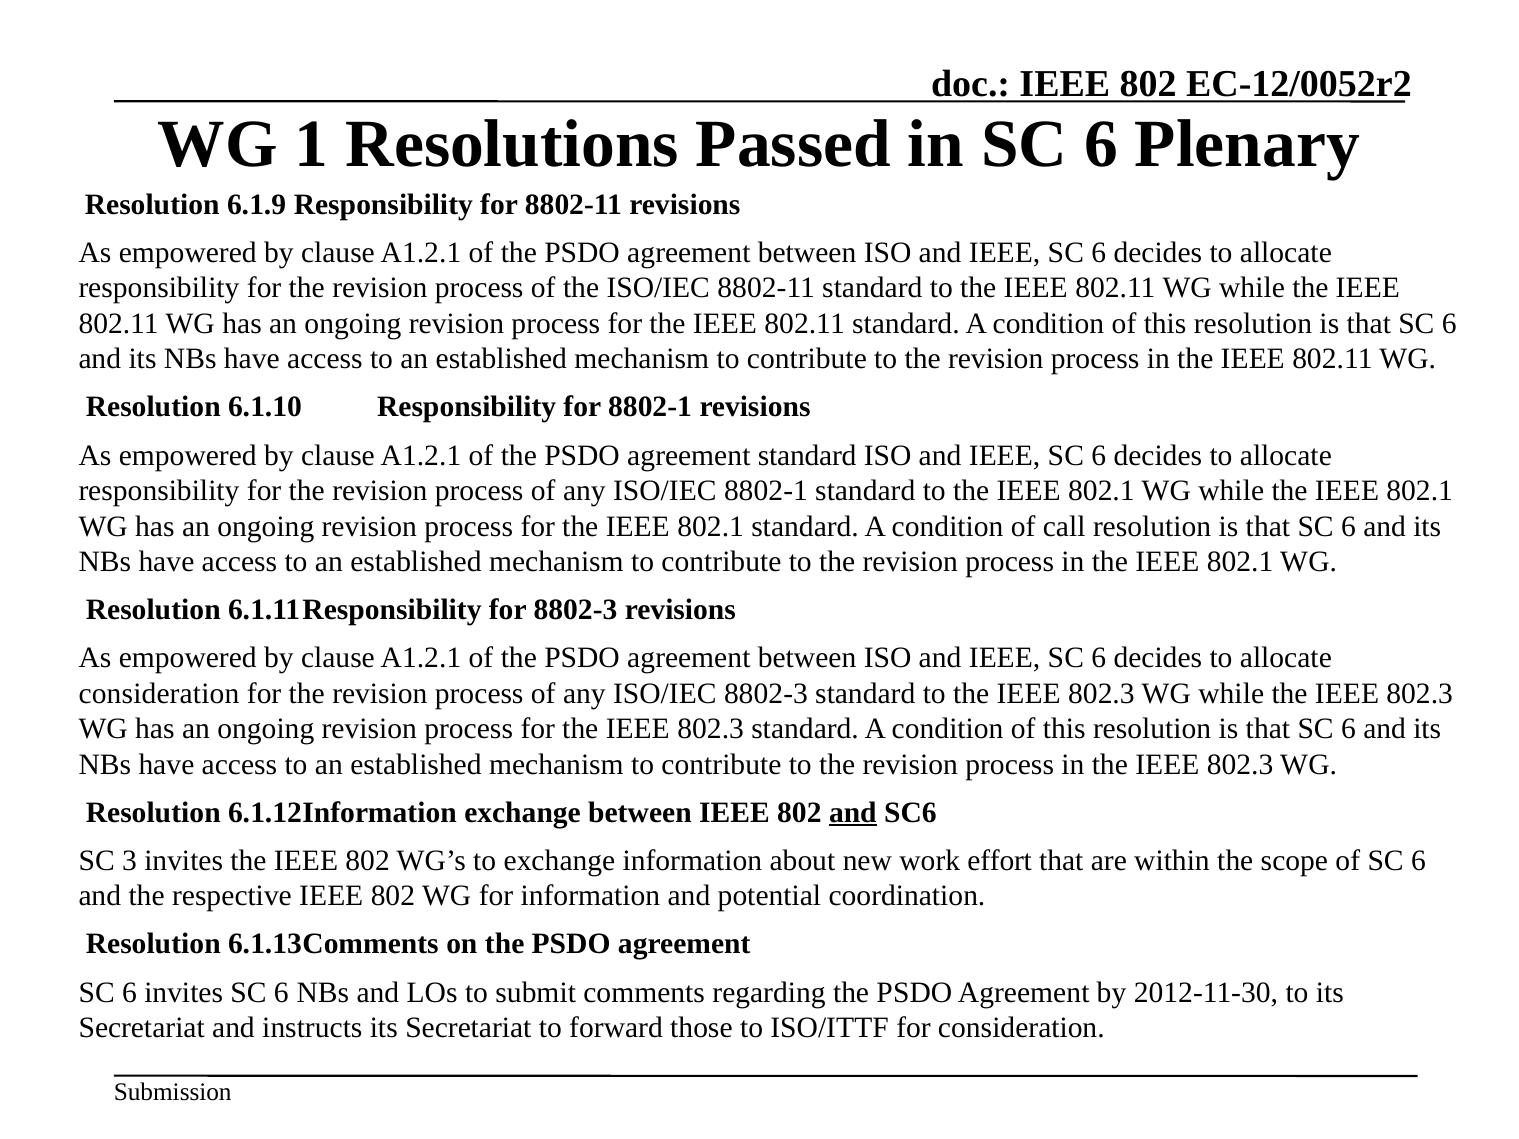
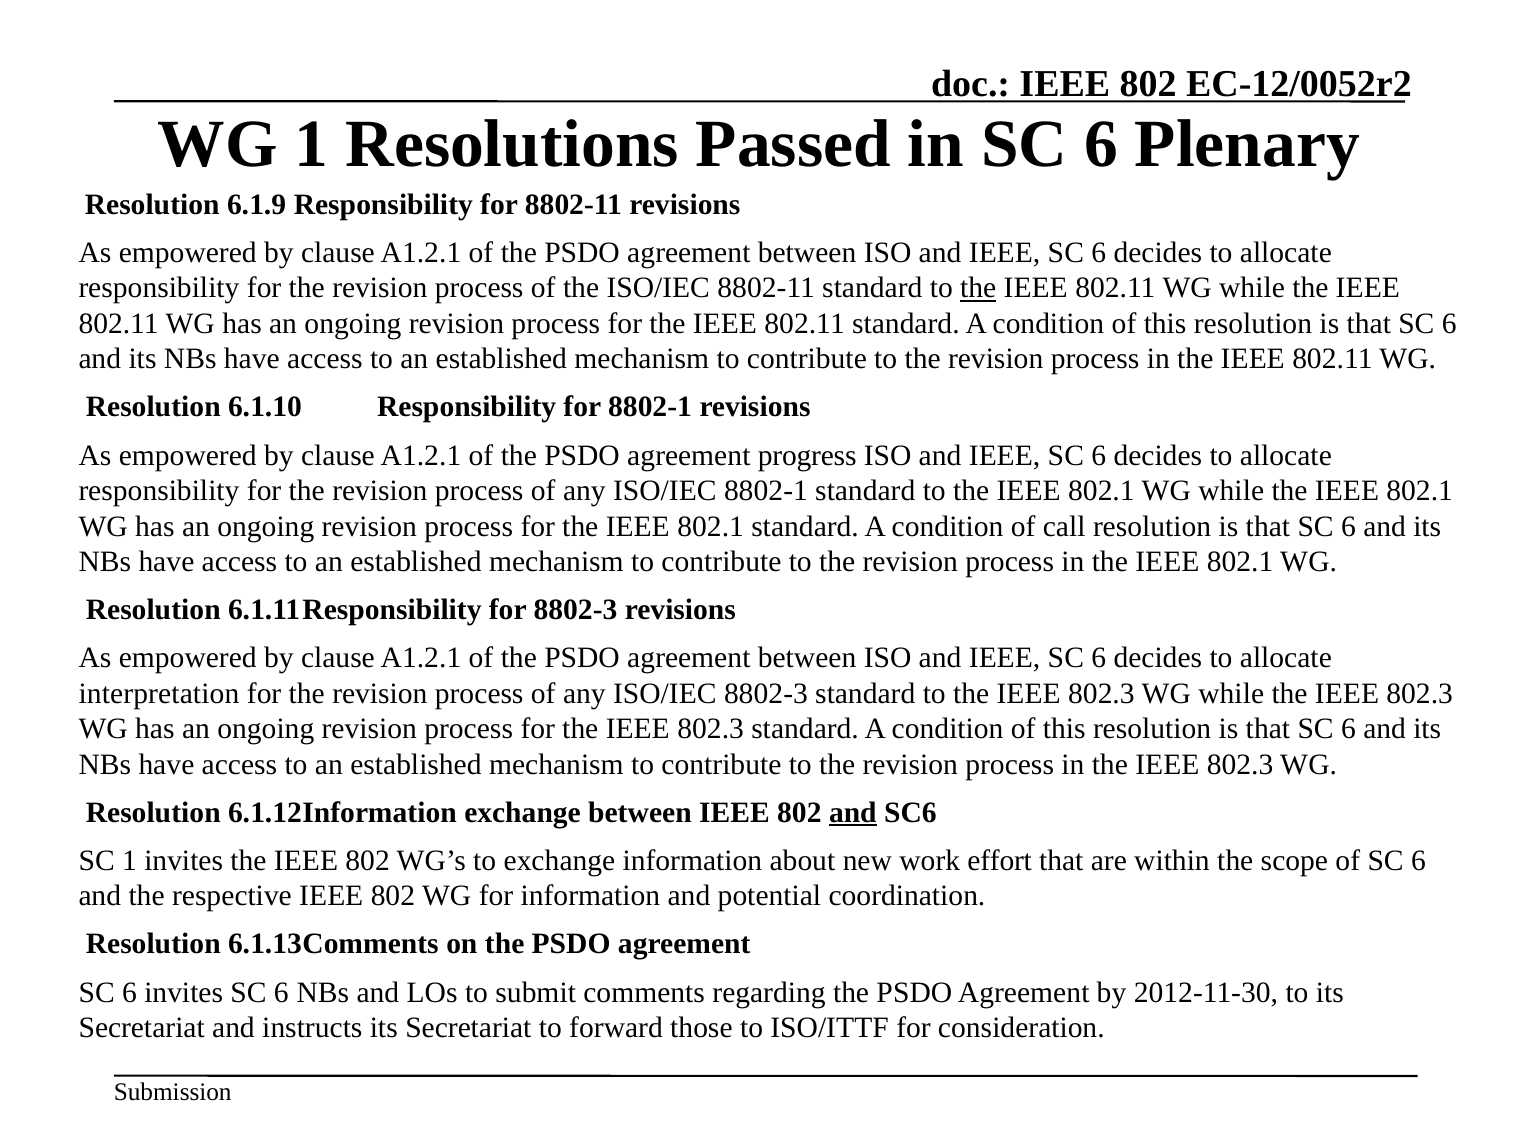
the at (978, 288) underline: none -> present
agreement standard: standard -> progress
consideration at (159, 694): consideration -> interpretation
SC 3: 3 -> 1
